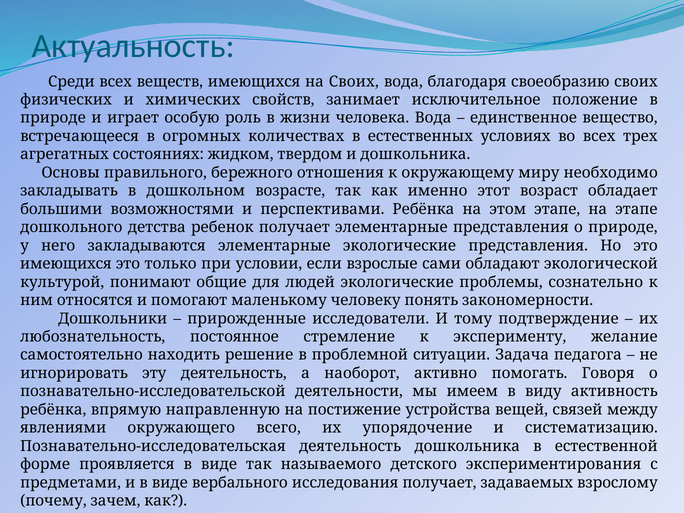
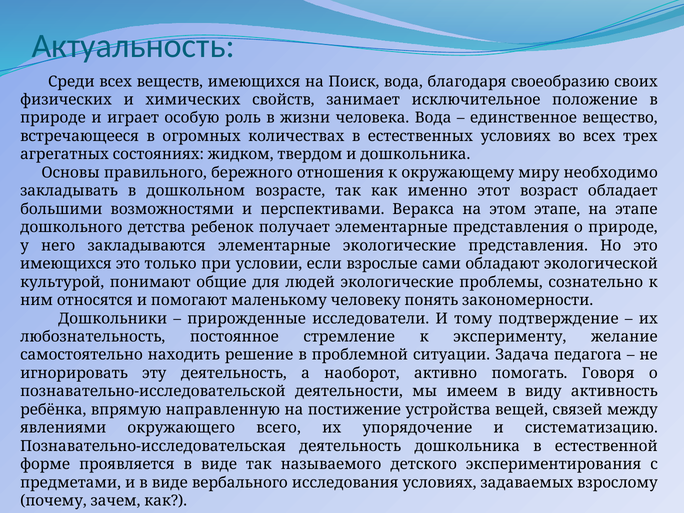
на Своих: Своих -> Поиск
перспективами Ребёнка: Ребёнка -> Веракса
исследования получает: получает -> условиях
